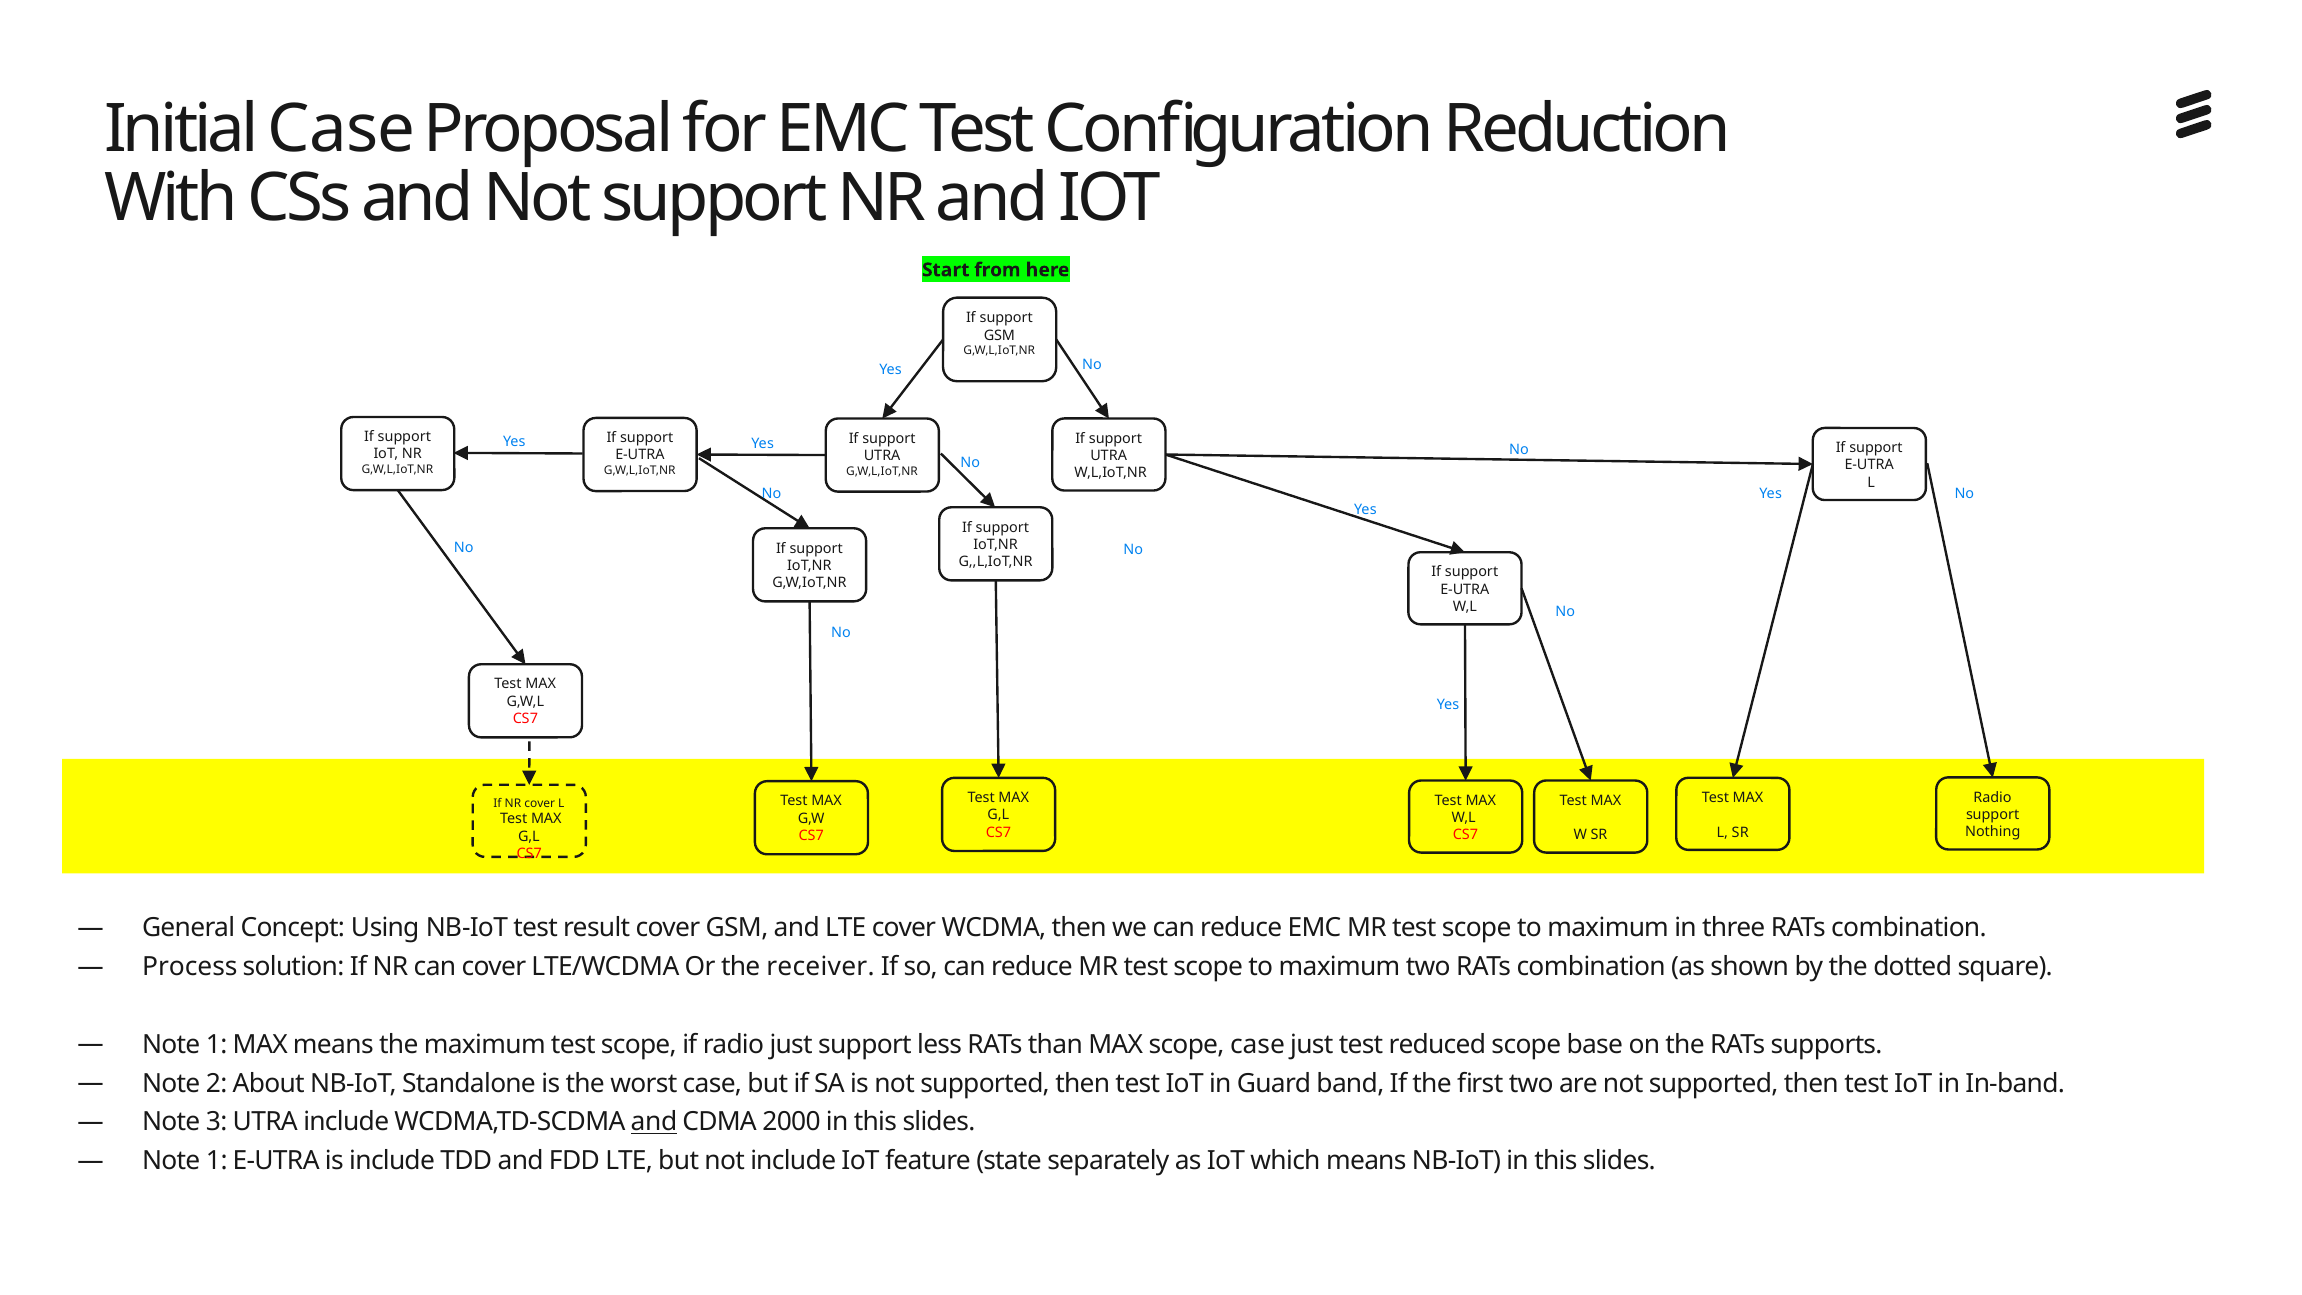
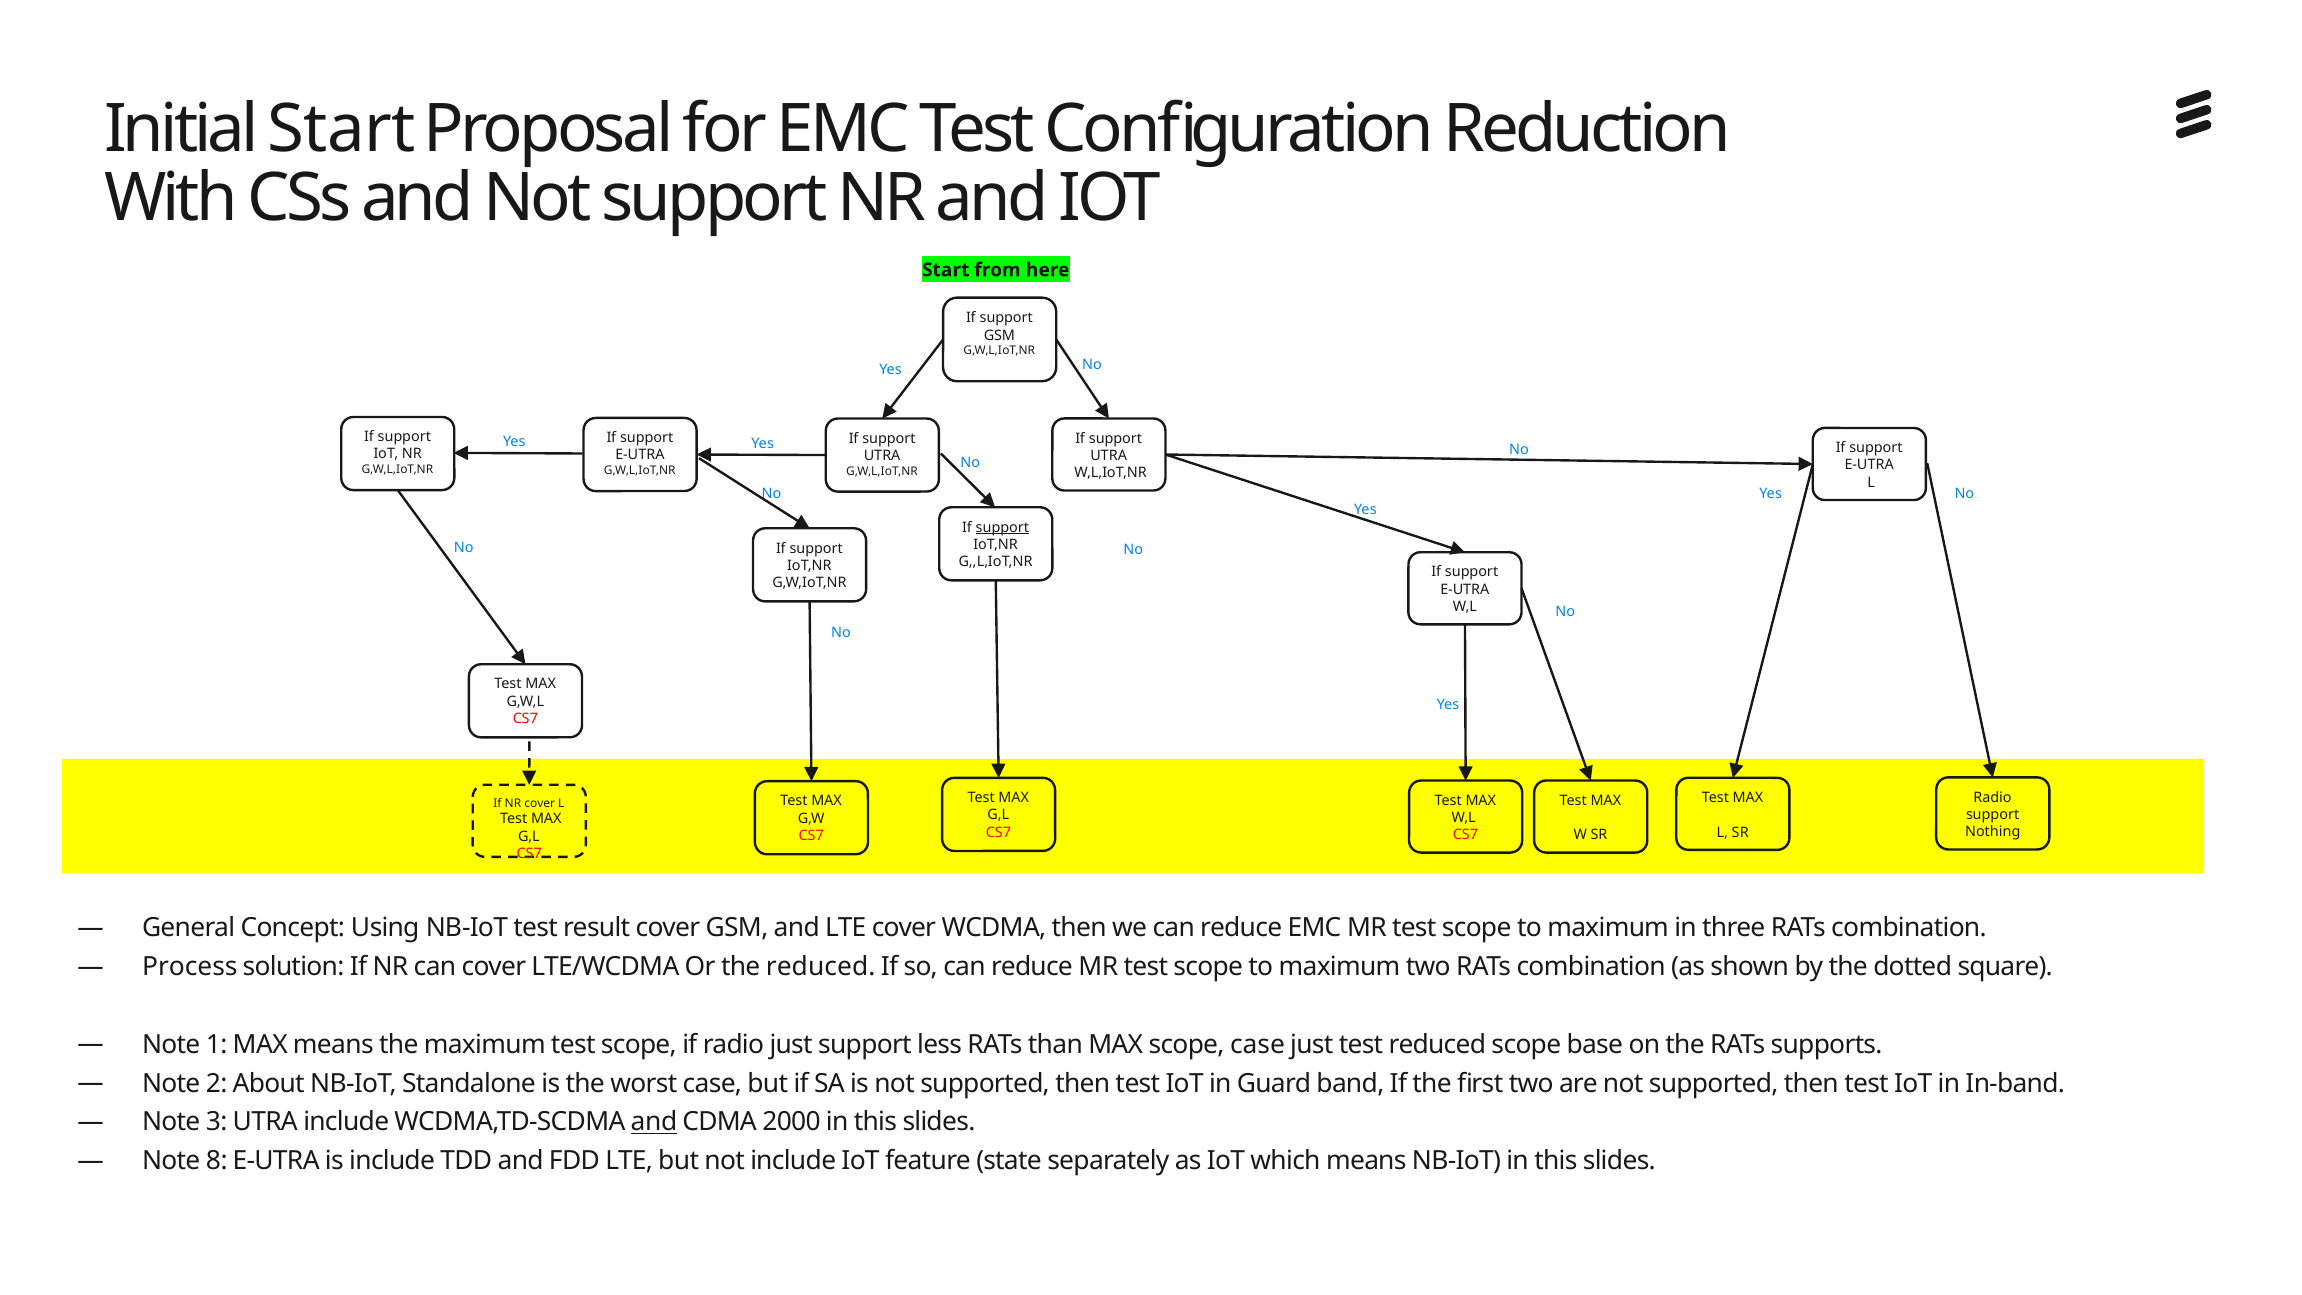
Initial Case: Case -> Start
support at (1002, 527) underline: none -> present
the receiver: receiver -> reduced
1 at (217, 1161): 1 -> 8
